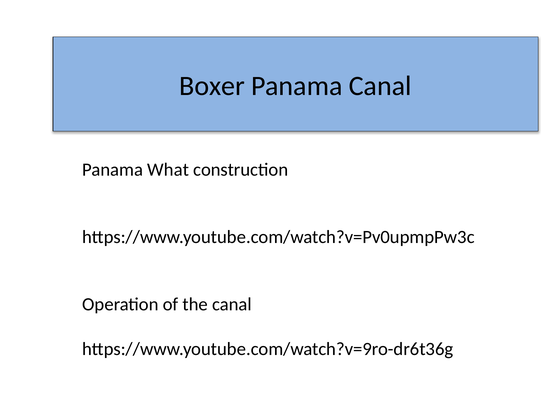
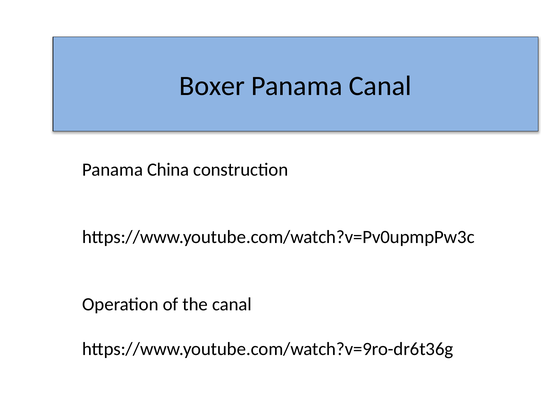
What: What -> China
